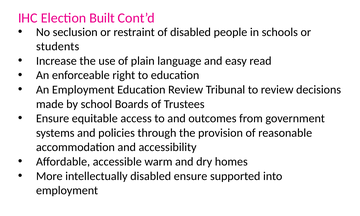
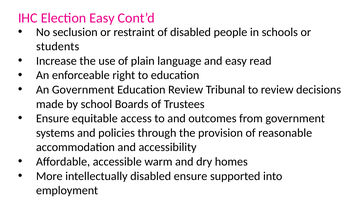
Election Built: Built -> Easy
An Employment: Employment -> Government
